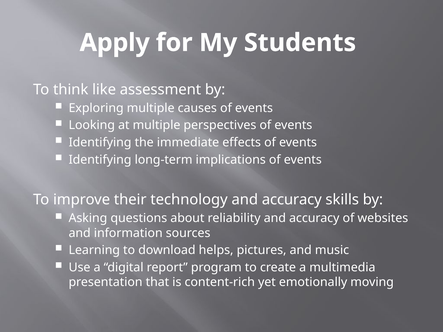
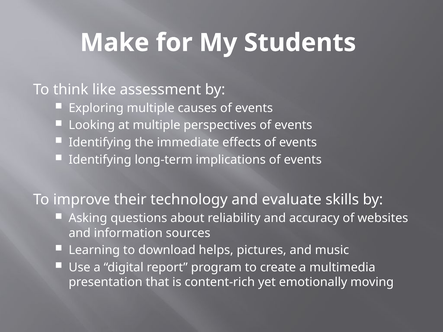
Apply: Apply -> Make
technology and accuracy: accuracy -> evaluate
